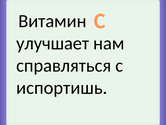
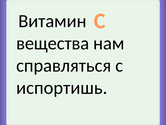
улучшает: улучшает -> вещества
